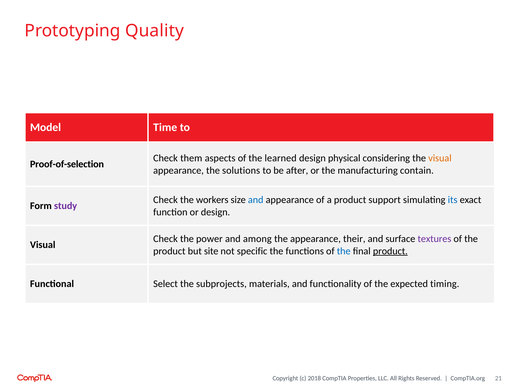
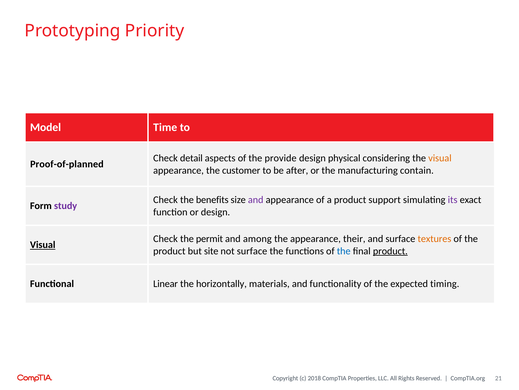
Quality: Quality -> Priority
them: them -> detail
learned: learned -> provide
Proof-of-selection: Proof-of-selection -> Proof-of-planned
solutions: solutions -> customer
workers: workers -> benefits
and at (256, 199) colour: blue -> purple
its colour: blue -> purple
power: power -> permit
textures colour: purple -> orange
Visual at (43, 244) underline: none -> present
not specific: specific -> surface
Select: Select -> Linear
subprojects: subprojects -> horizontally
